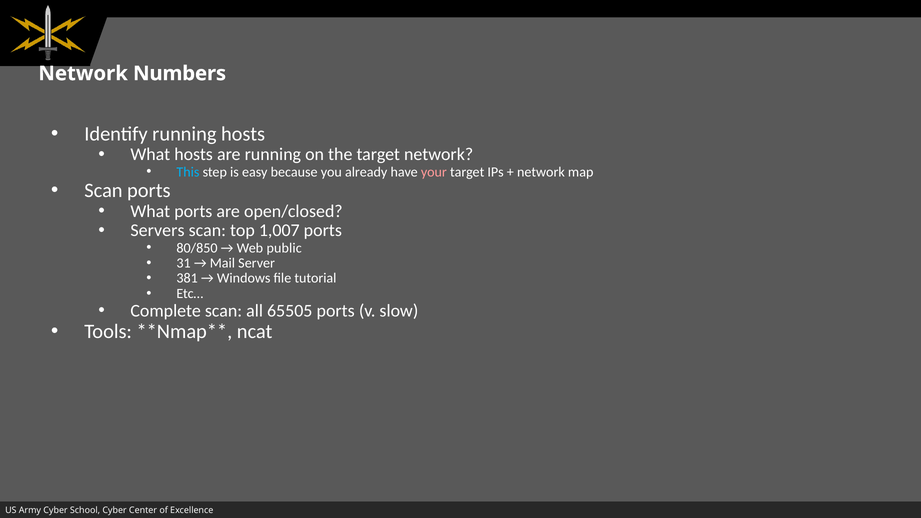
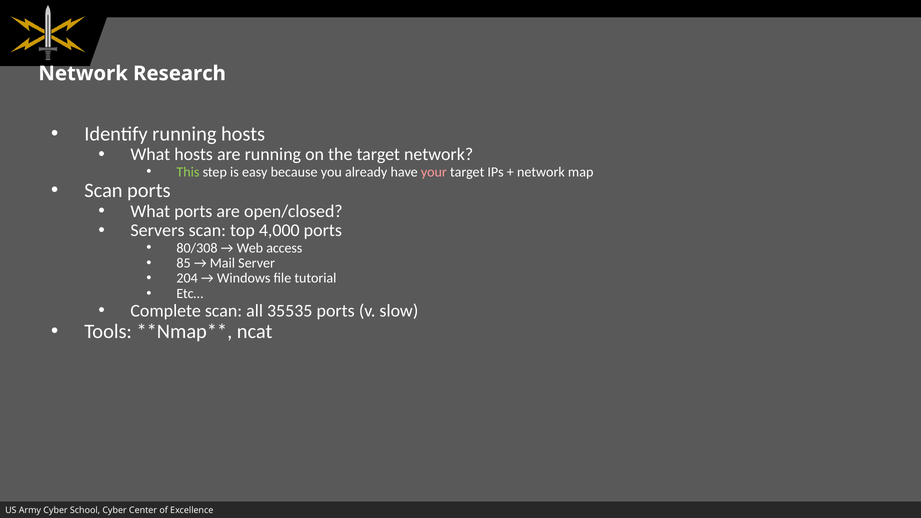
Numbers: Numbers -> Research
This colour: light blue -> light green
1,007: 1,007 -> 4,000
80/850: 80/850 -> 80/308
public: public -> access
31: 31 -> 85
381: 381 -> 204
65505: 65505 -> 35535
